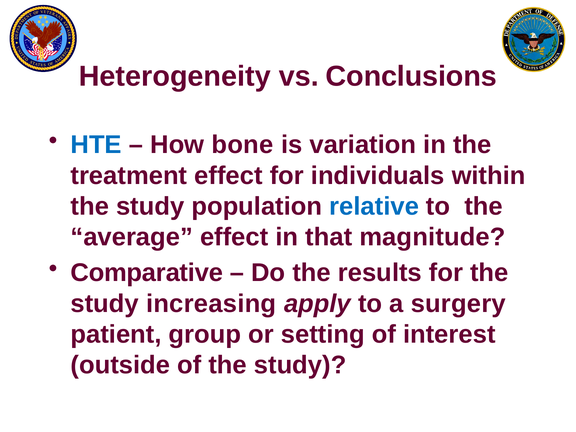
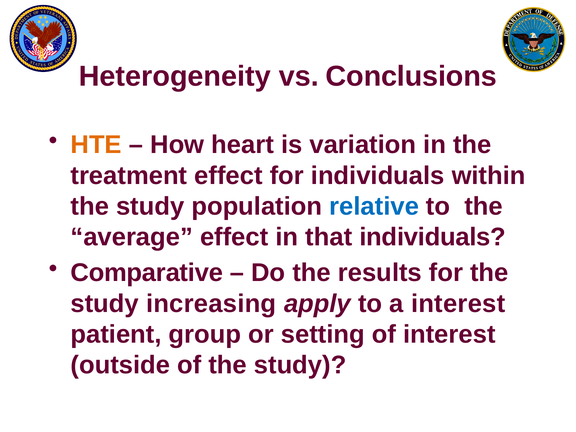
HTE colour: blue -> orange
bone: bone -> heart
that magnitude: magnitude -> individuals
a surgery: surgery -> interest
